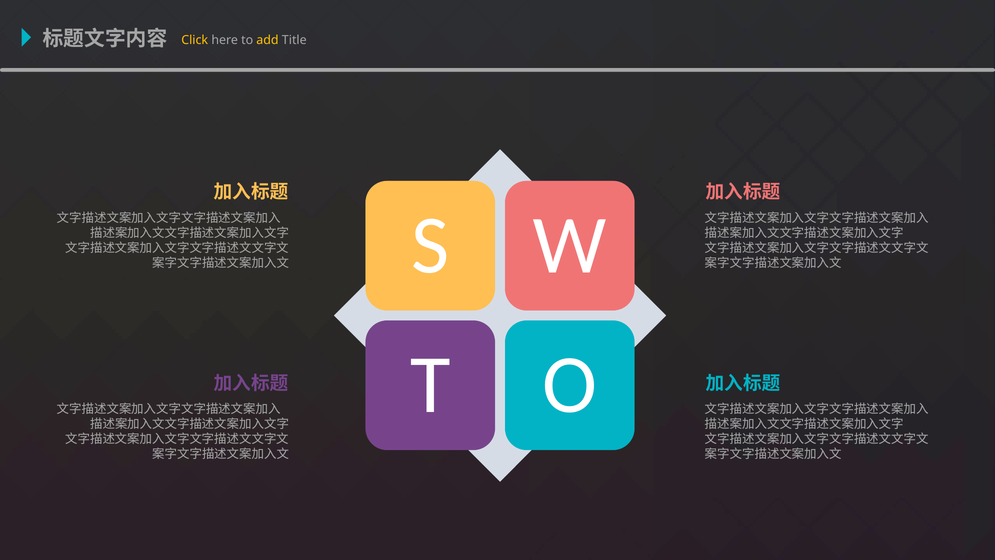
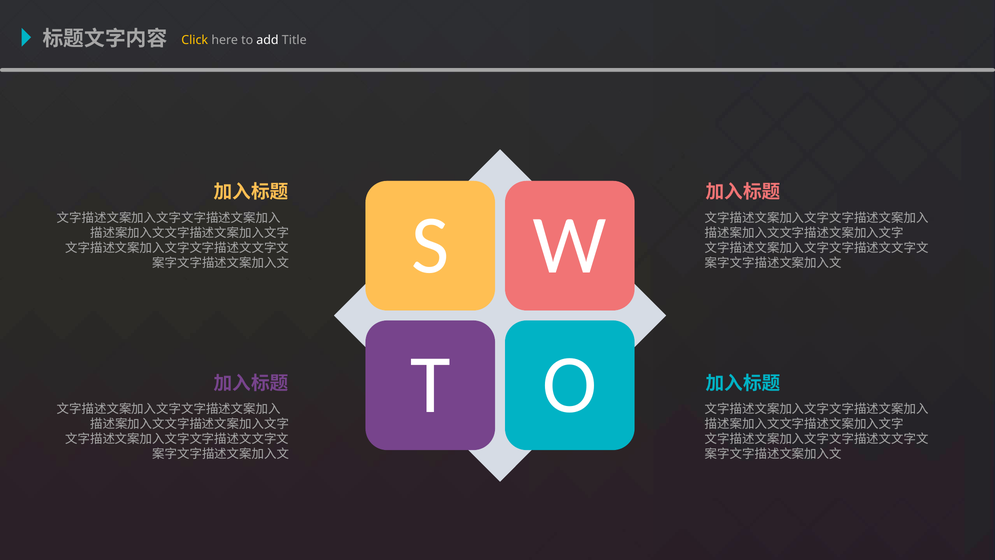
add colour: yellow -> white
